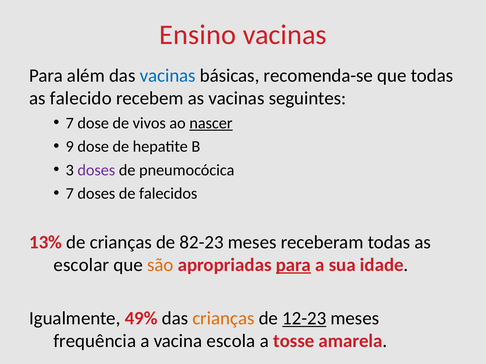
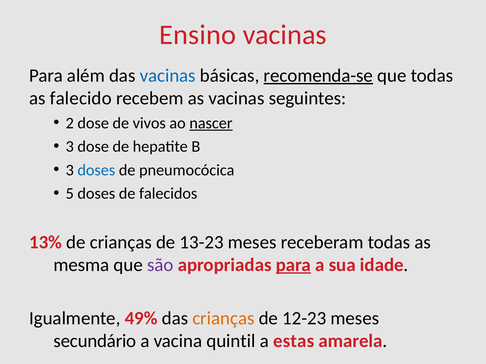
recomenda-se underline: none -> present
7 at (70, 123): 7 -> 2
9 at (70, 147): 9 -> 3
doses at (96, 170) colour: purple -> blue
7 at (70, 194): 7 -> 5
82-23: 82-23 -> 13-23
escolar: escolar -> mesma
são colour: orange -> purple
12-23 underline: present -> none
frequência: frequência -> secundário
escola: escola -> quintil
tosse: tosse -> estas
